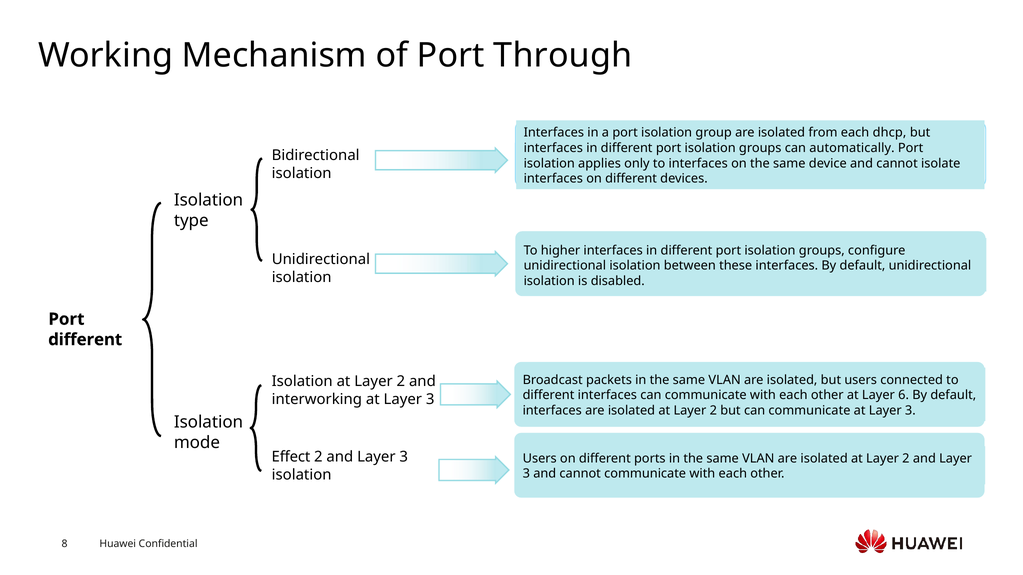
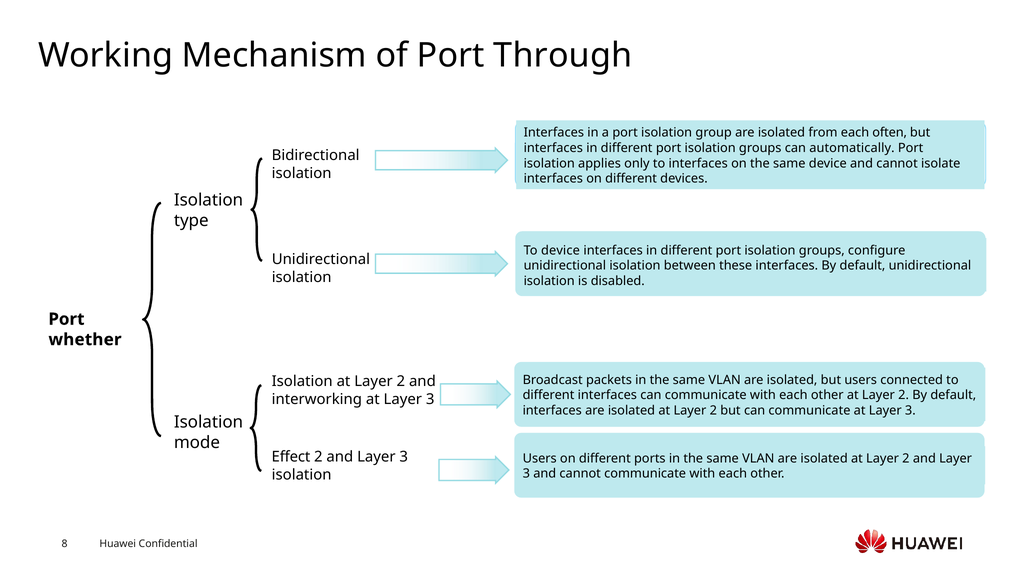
dhcp: dhcp -> often
To higher: higher -> device
different at (85, 340): different -> whether
other at Layer 6: 6 -> 2
